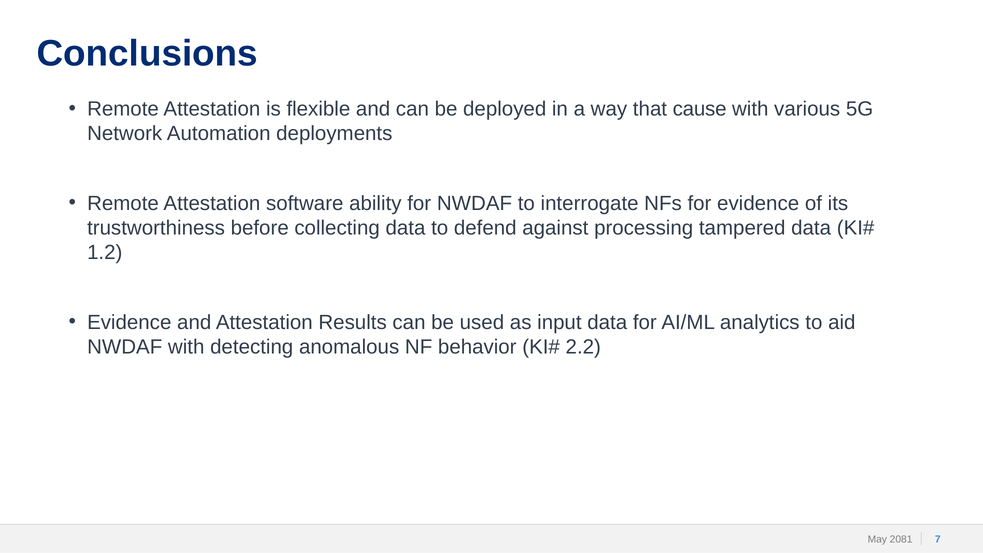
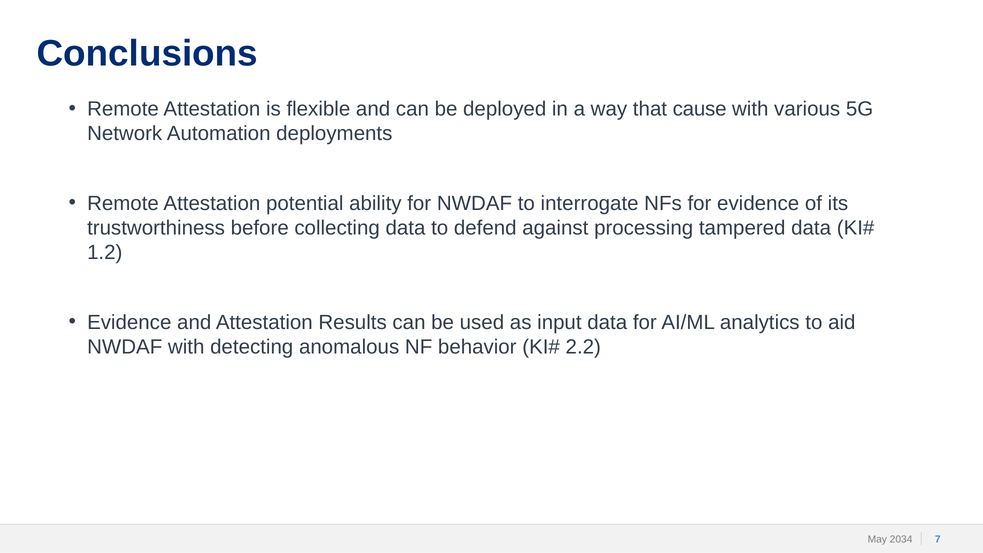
software: software -> potential
2081: 2081 -> 2034
